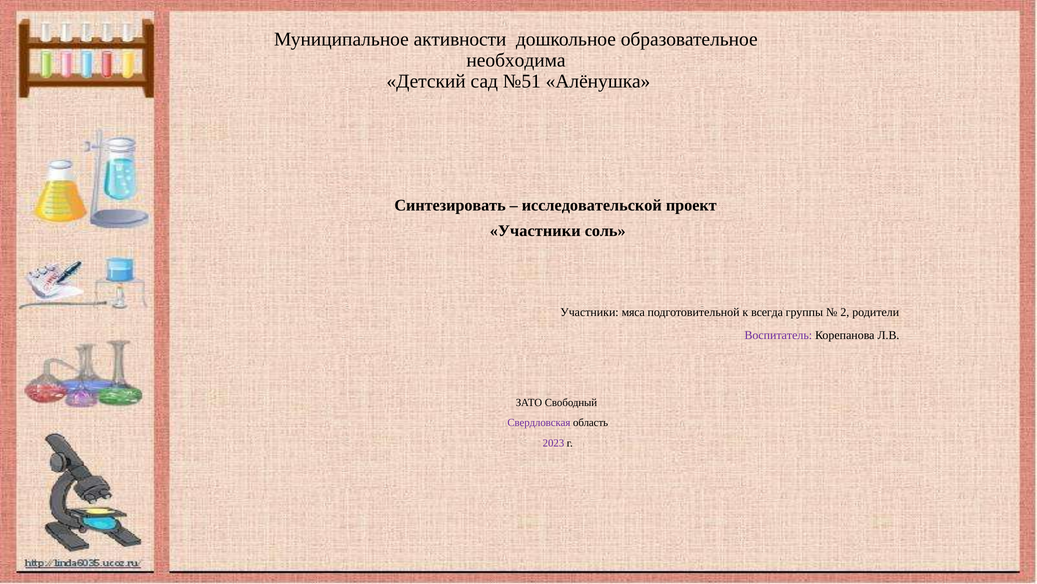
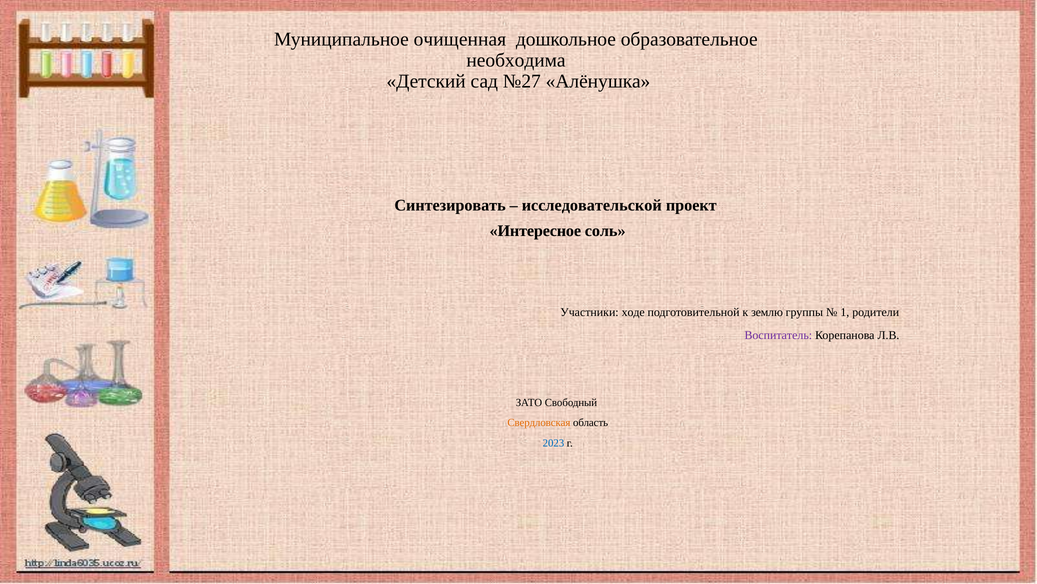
активности: активности -> очищенная
№51: №51 -> №27
Участники at (535, 231): Участники -> Интересное
мяса: мяса -> ходе
всегда: всегда -> землю
2: 2 -> 1
Свердловская colour: purple -> orange
2023 colour: purple -> blue
